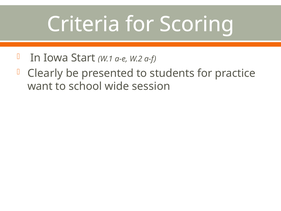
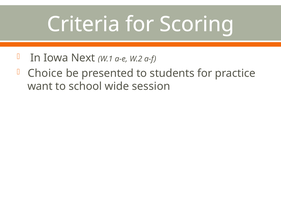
Start: Start -> Next
Clearly: Clearly -> Choice
